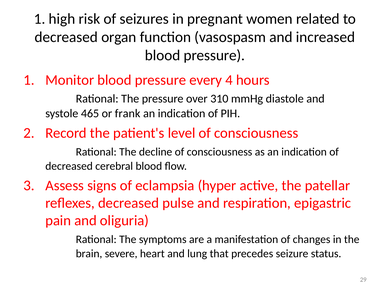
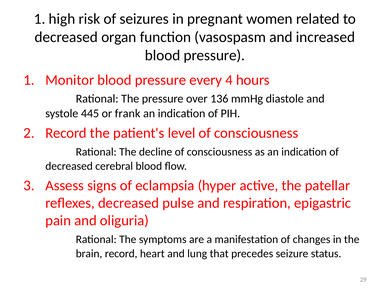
310: 310 -> 136
465: 465 -> 445
brain severe: severe -> record
